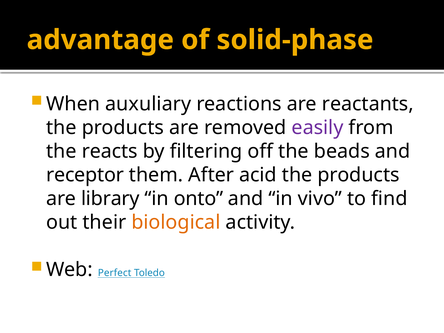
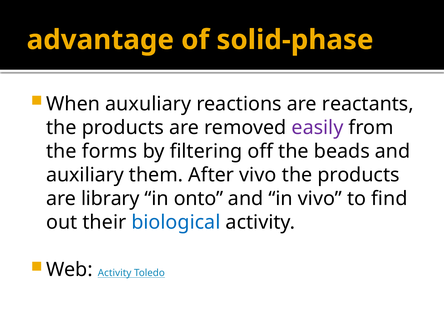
reacts: reacts -> forms
receptor: receptor -> auxiliary
After acid: acid -> vivo
biological colour: orange -> blue
Web Perfect: Perfect -> Activity
